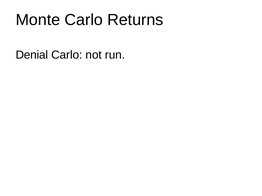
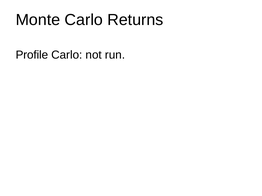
Denial: Denial -> Profile
